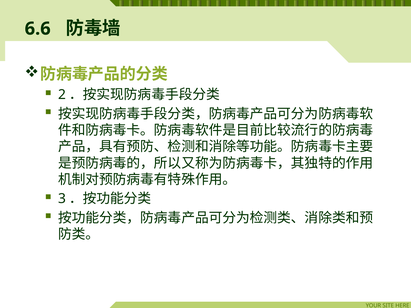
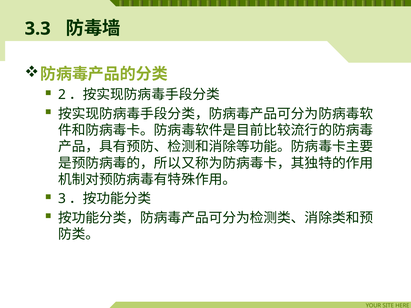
6.6: 6.6 -> 3.3
